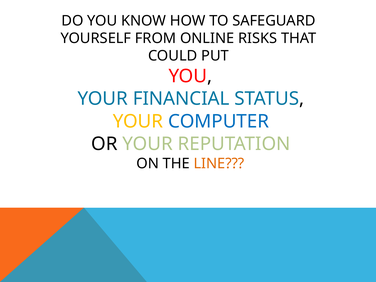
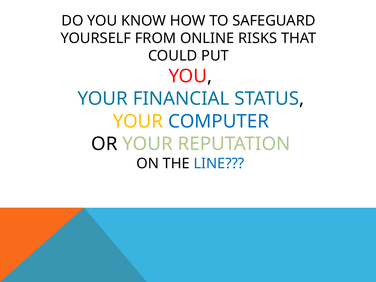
LINE colour: orange -> blue
